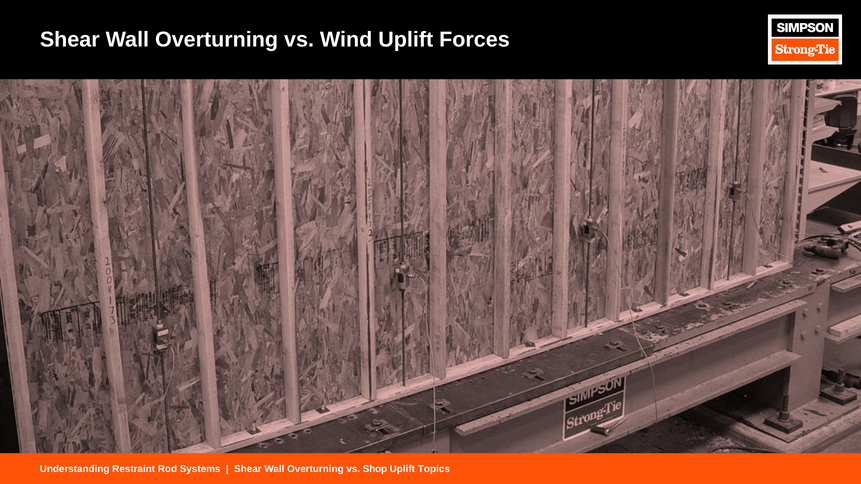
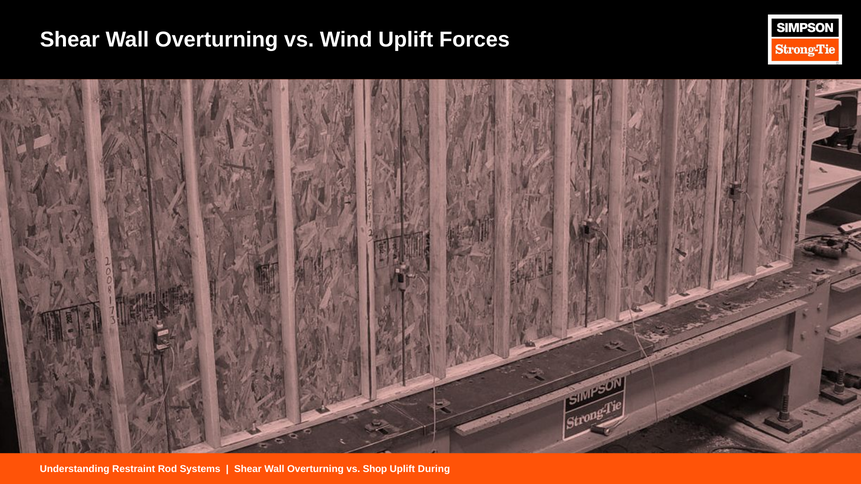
Topics: Topics -> During
